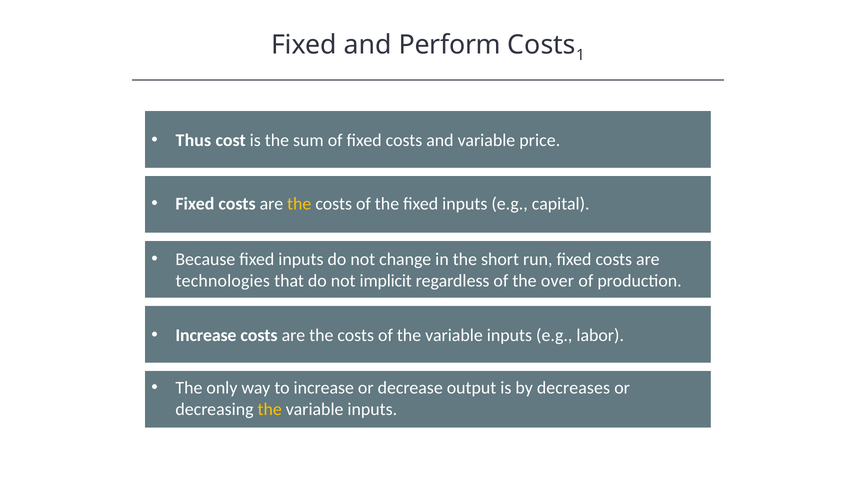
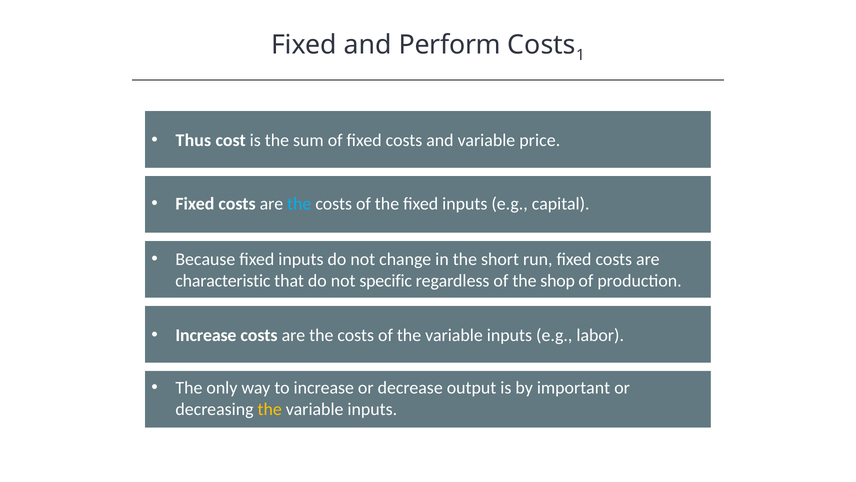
the at (299, 204) colour: yellow -> light blue
technologies: technologies -> characteristic
implicit: implicit -> specific
over: over -> shop
decreases: decreases -> important
